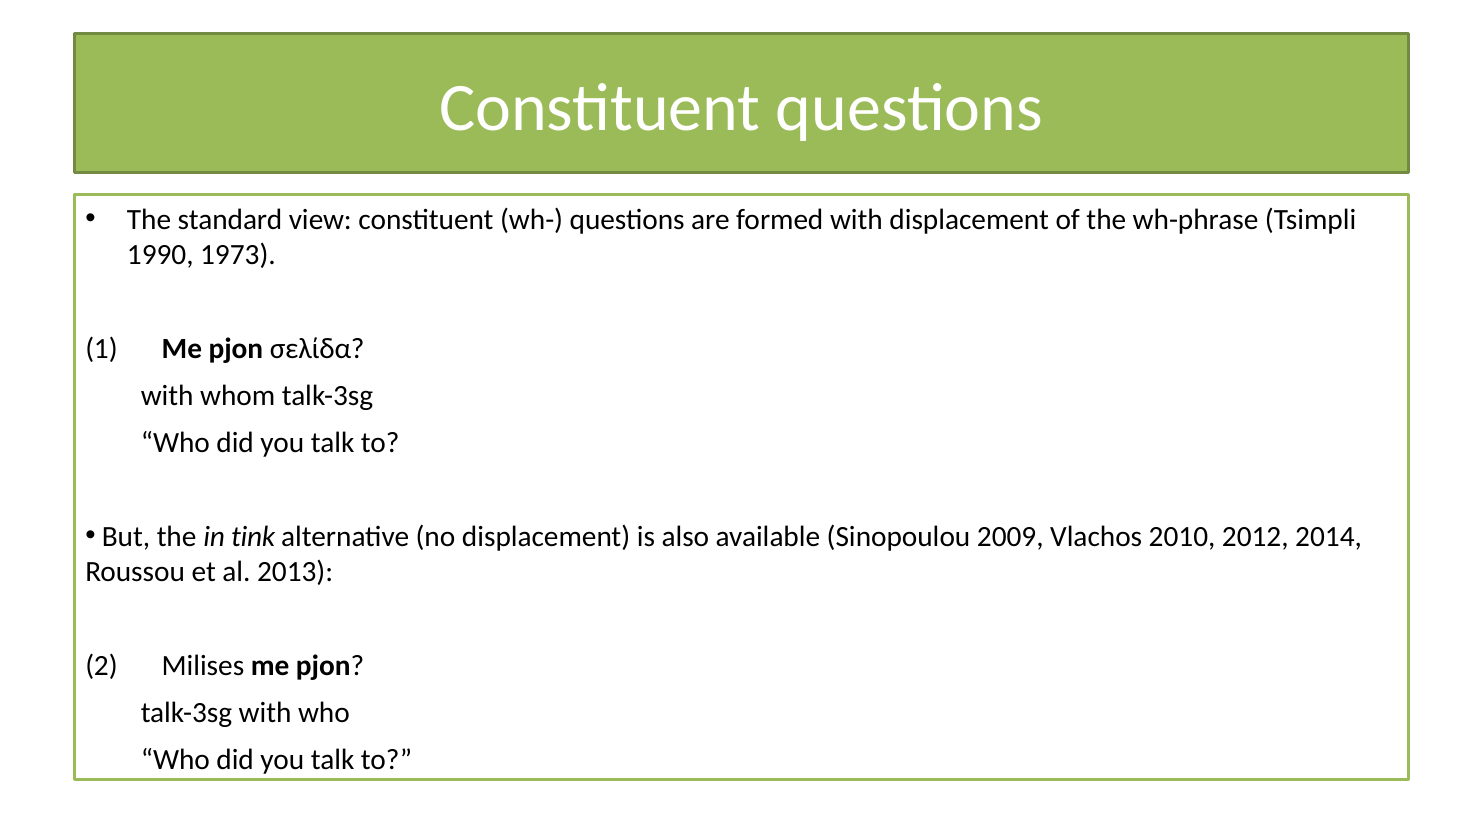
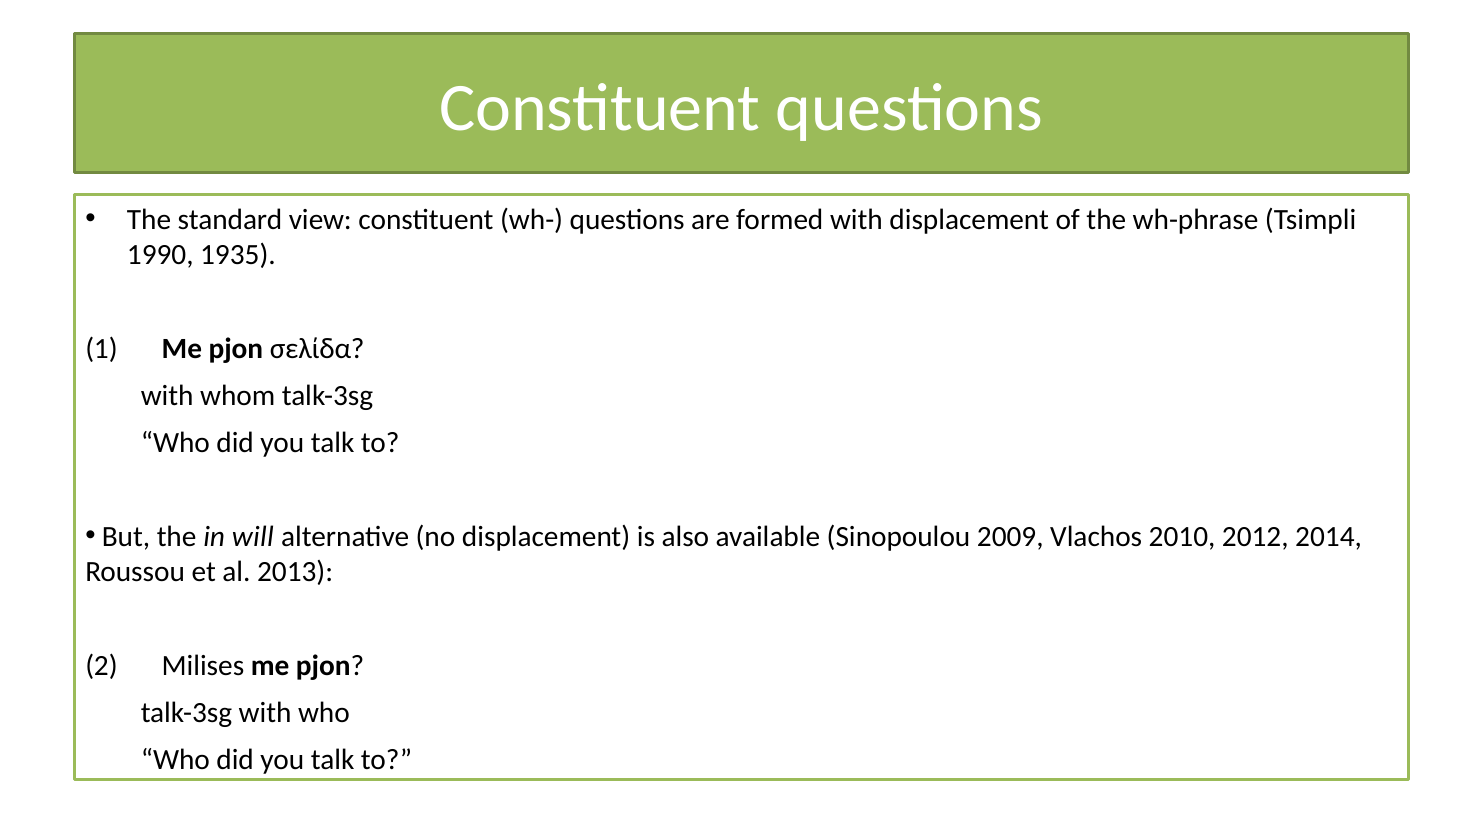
1973: 1973 -> 1935
tink: tink -> will
